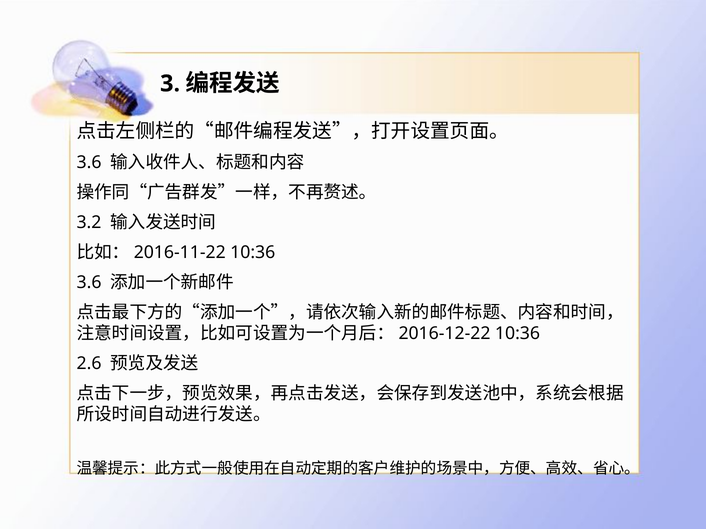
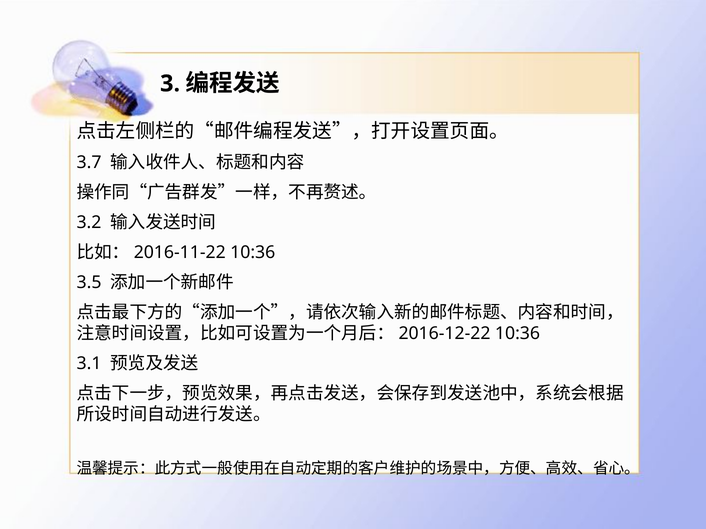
3.6 at (89, 162): 3.6 -> 3.7
3.6 at (89, 282): 3.6 -> 3.5
2.6: 2.6 -> 3.1
